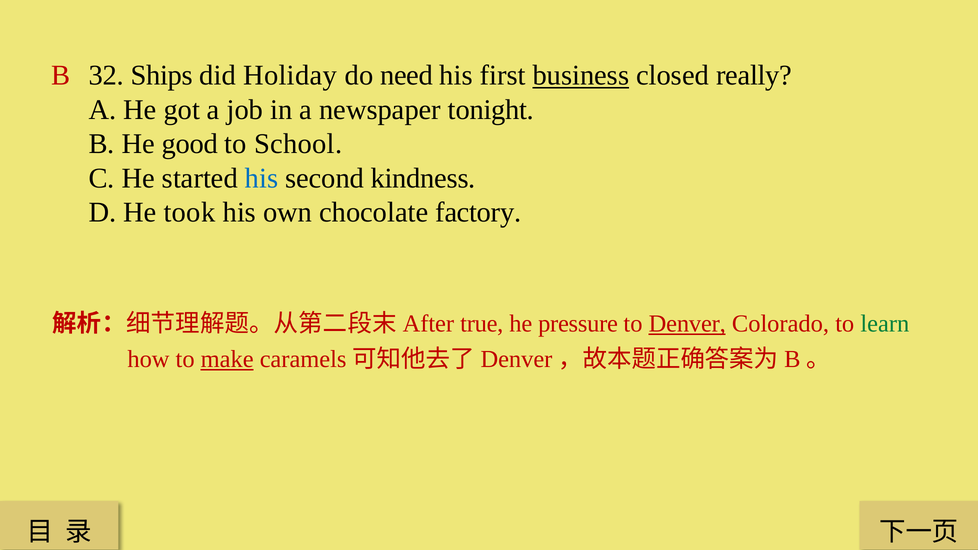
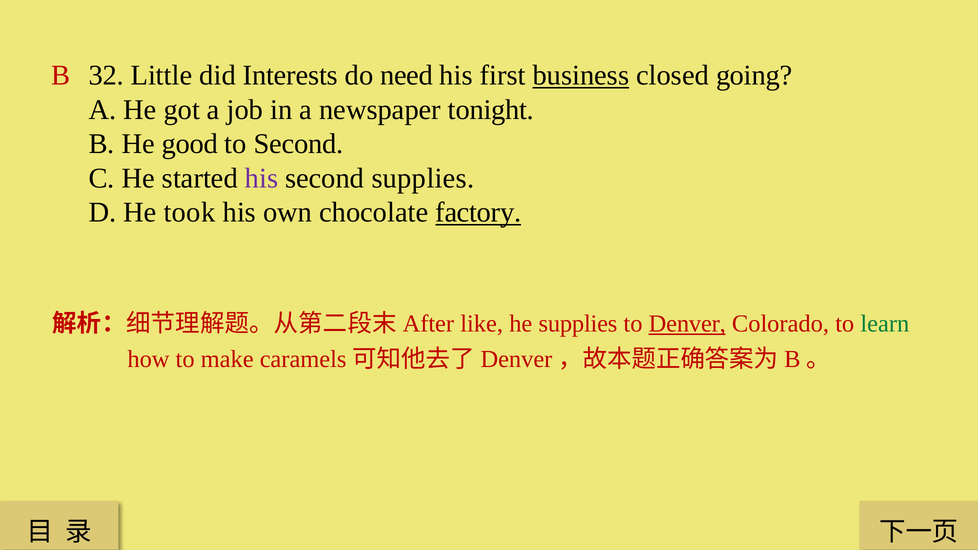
Ships: Ships -> Little
Holiday: Holiday -> Interests
really: really -> going
to School: School -> Second
his at (262, 178) colour: blue -> purple
second kindness: kindness -> supplies
factory underline: none -> present
true: true -> like
he pressure: pressure -> supplies
make underline: present -> none
